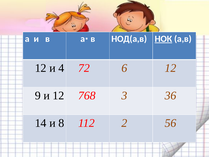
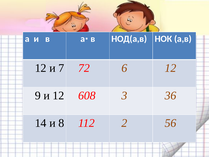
НОК underline: present -> none
4: 4 -> 7
768: 768 -> 608
